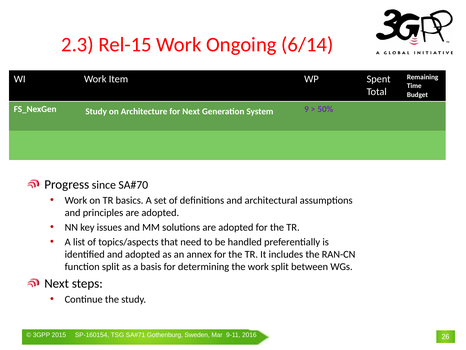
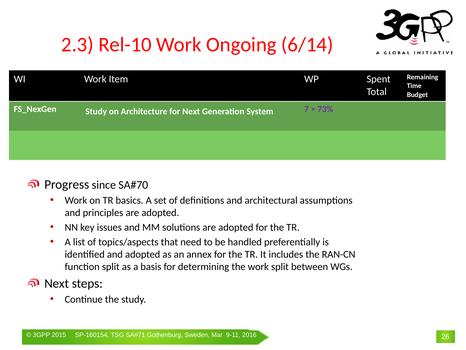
Rel-15: Rel-15 -> Rel-10
9: 9 -> 7
50%: 50% -> 73%
